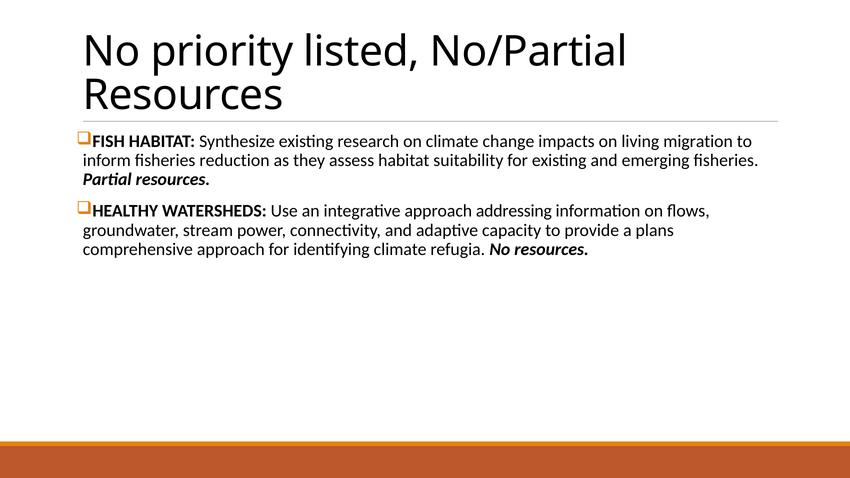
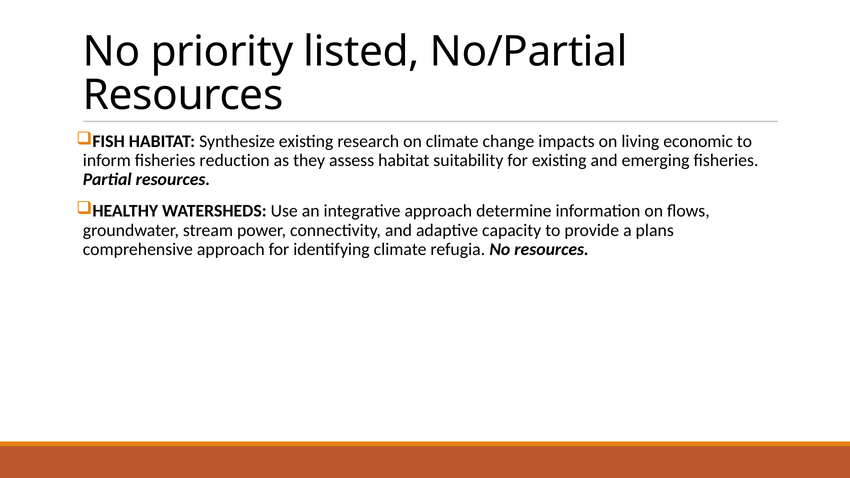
migration: migration -> economic
addressing: addressing -> determine
